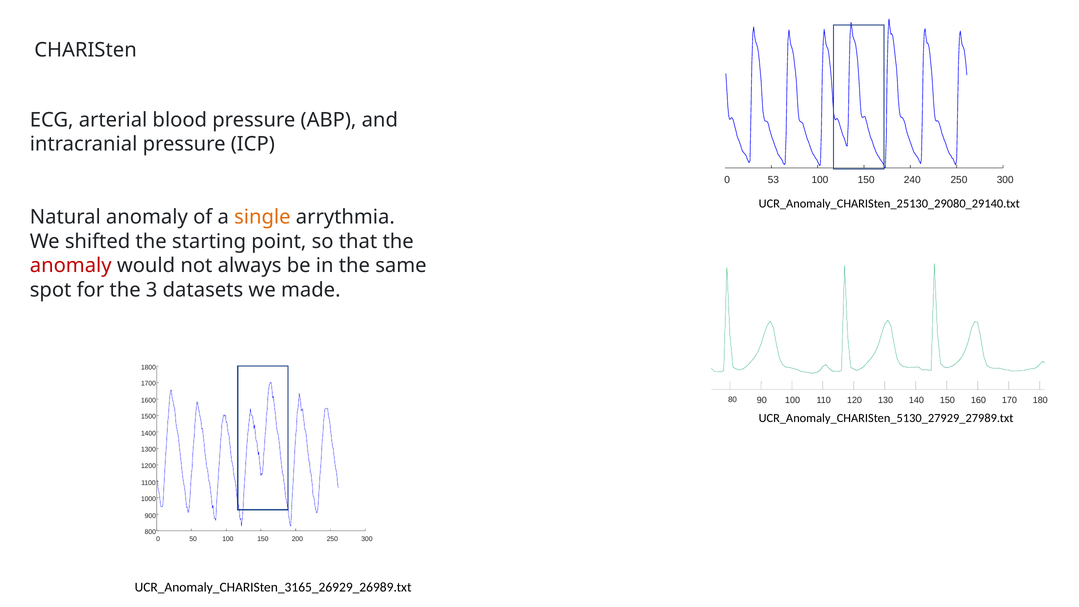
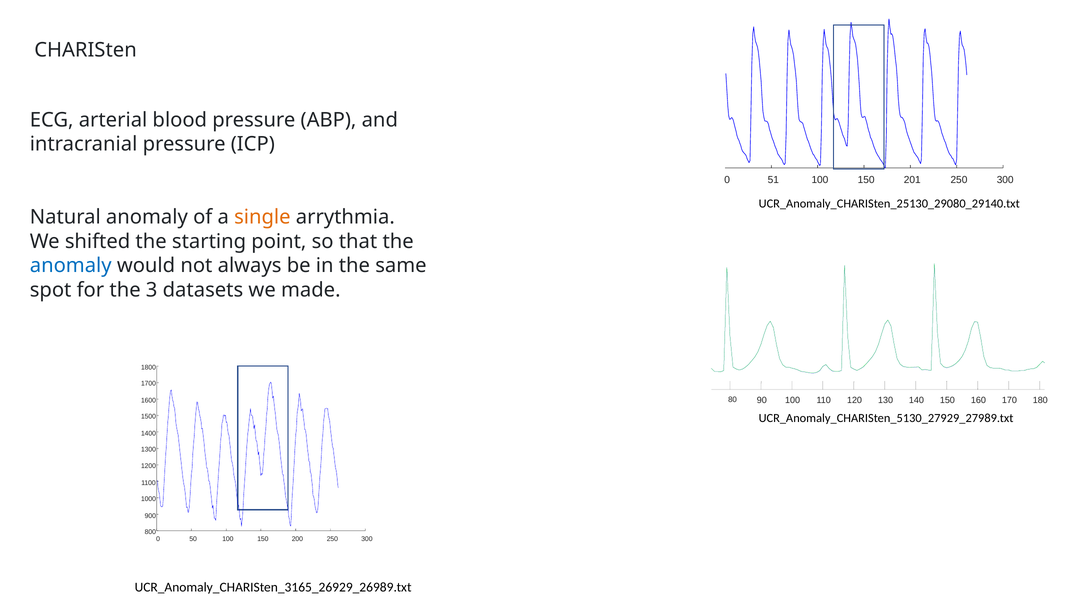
53: 53 -> 51
240: 240 -> 201
anomaly at (71, 266) colour: red -> blue
